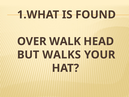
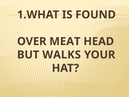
WALK: WALK -> MEAT
